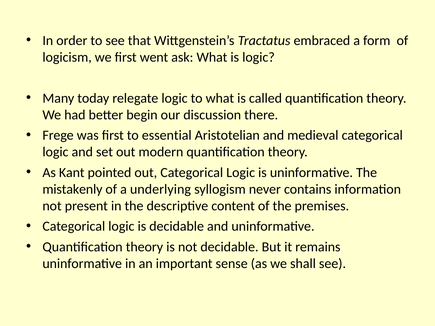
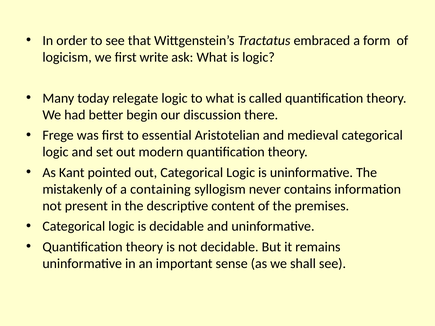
went: went -> write
underlying: underlying -> containing
